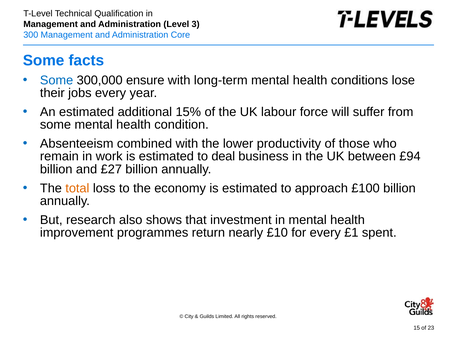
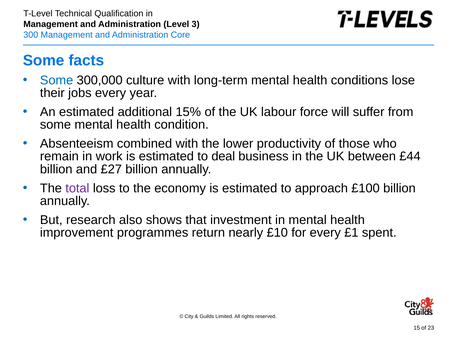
ensure: ensure -> culture
£94: £94 -> £44
total colour: orange -> purple
